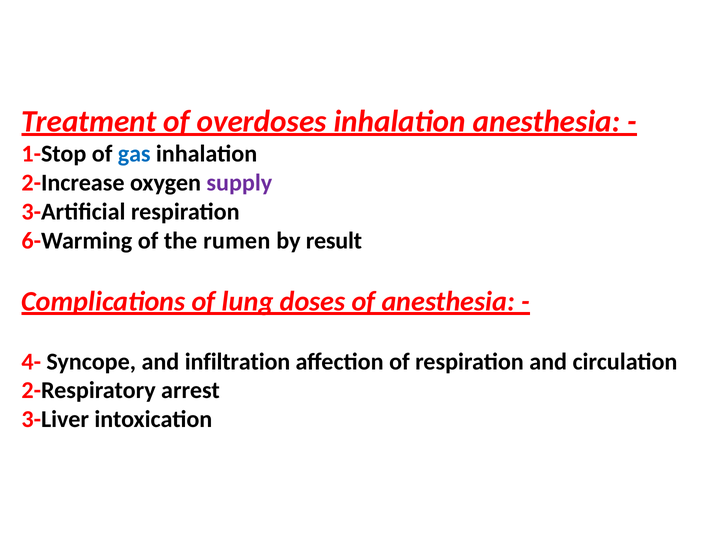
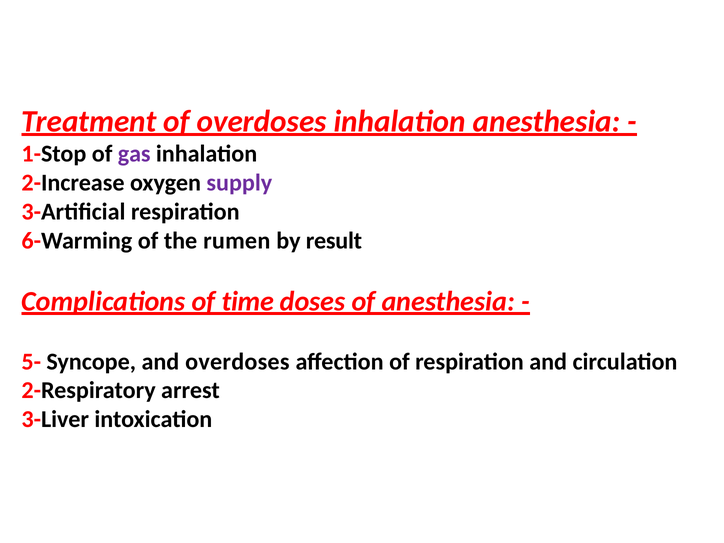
gas colour: blue -> purple
lung: lung -> time
4-: 4- -> 5-
and infiltration: infiltration -> overdoses
